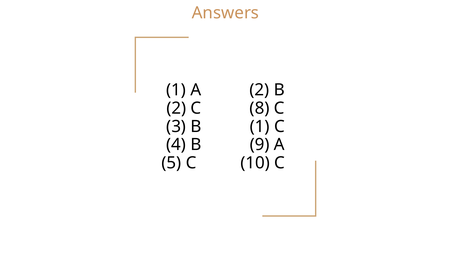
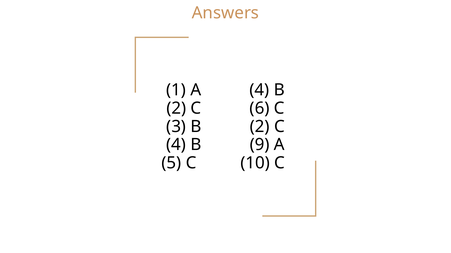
A 2: 2 -> 4
8: 8 -> 6
3 B 1: 1 -> 2
